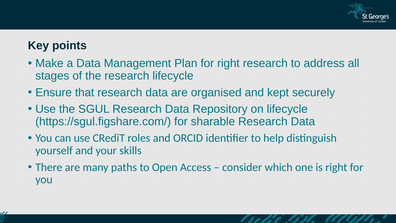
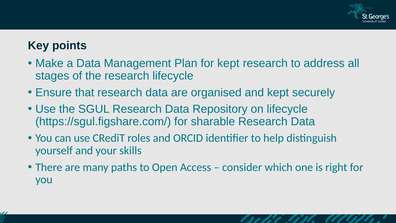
for right: right -> kept
